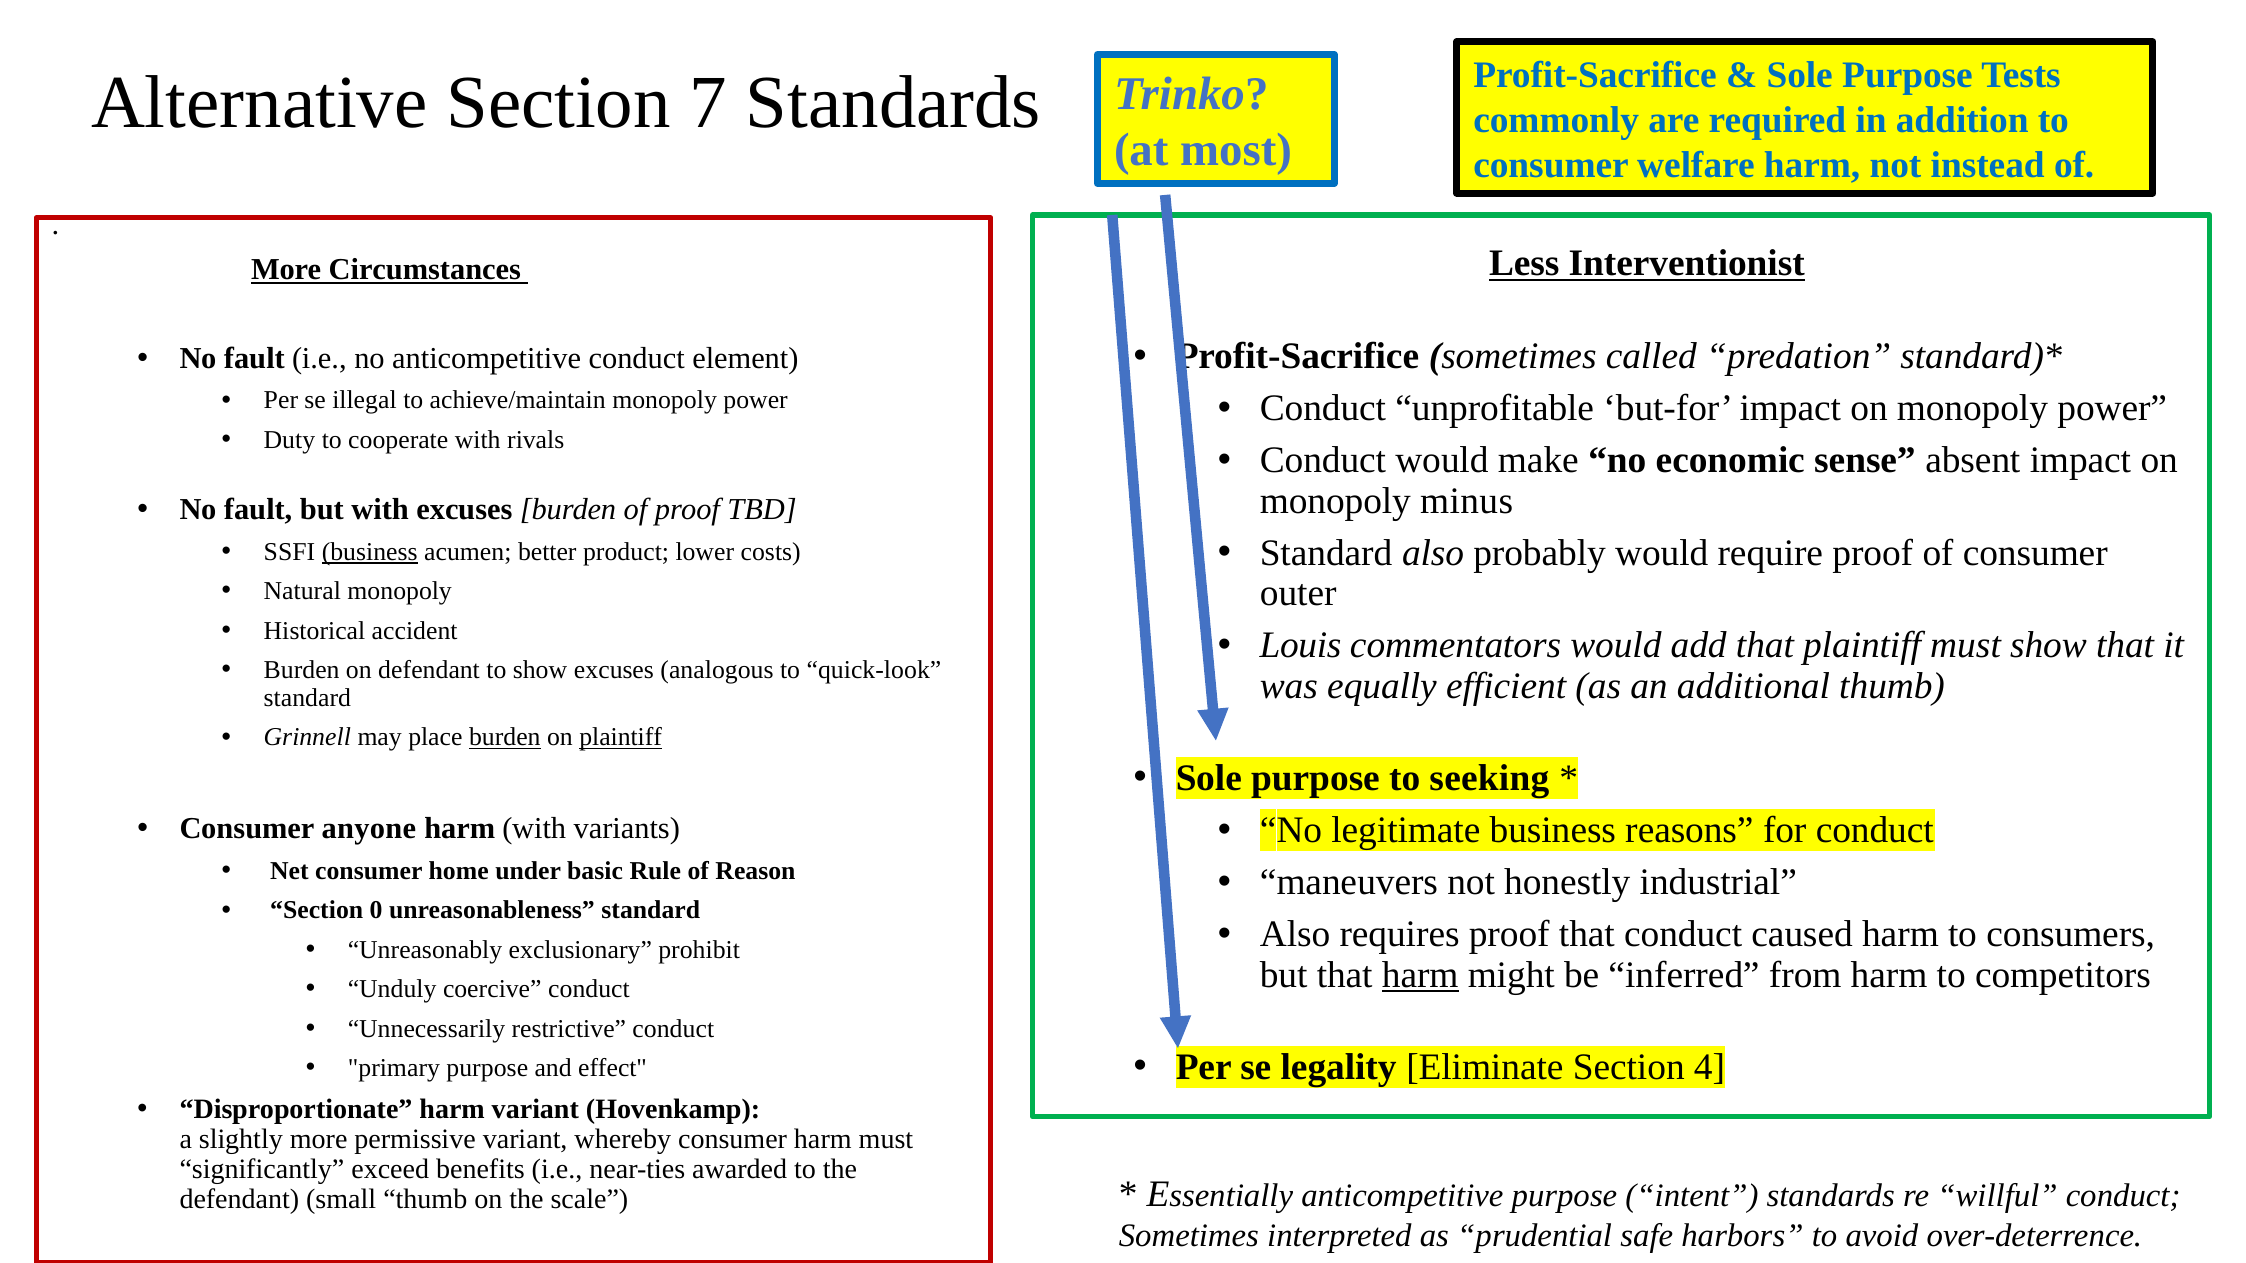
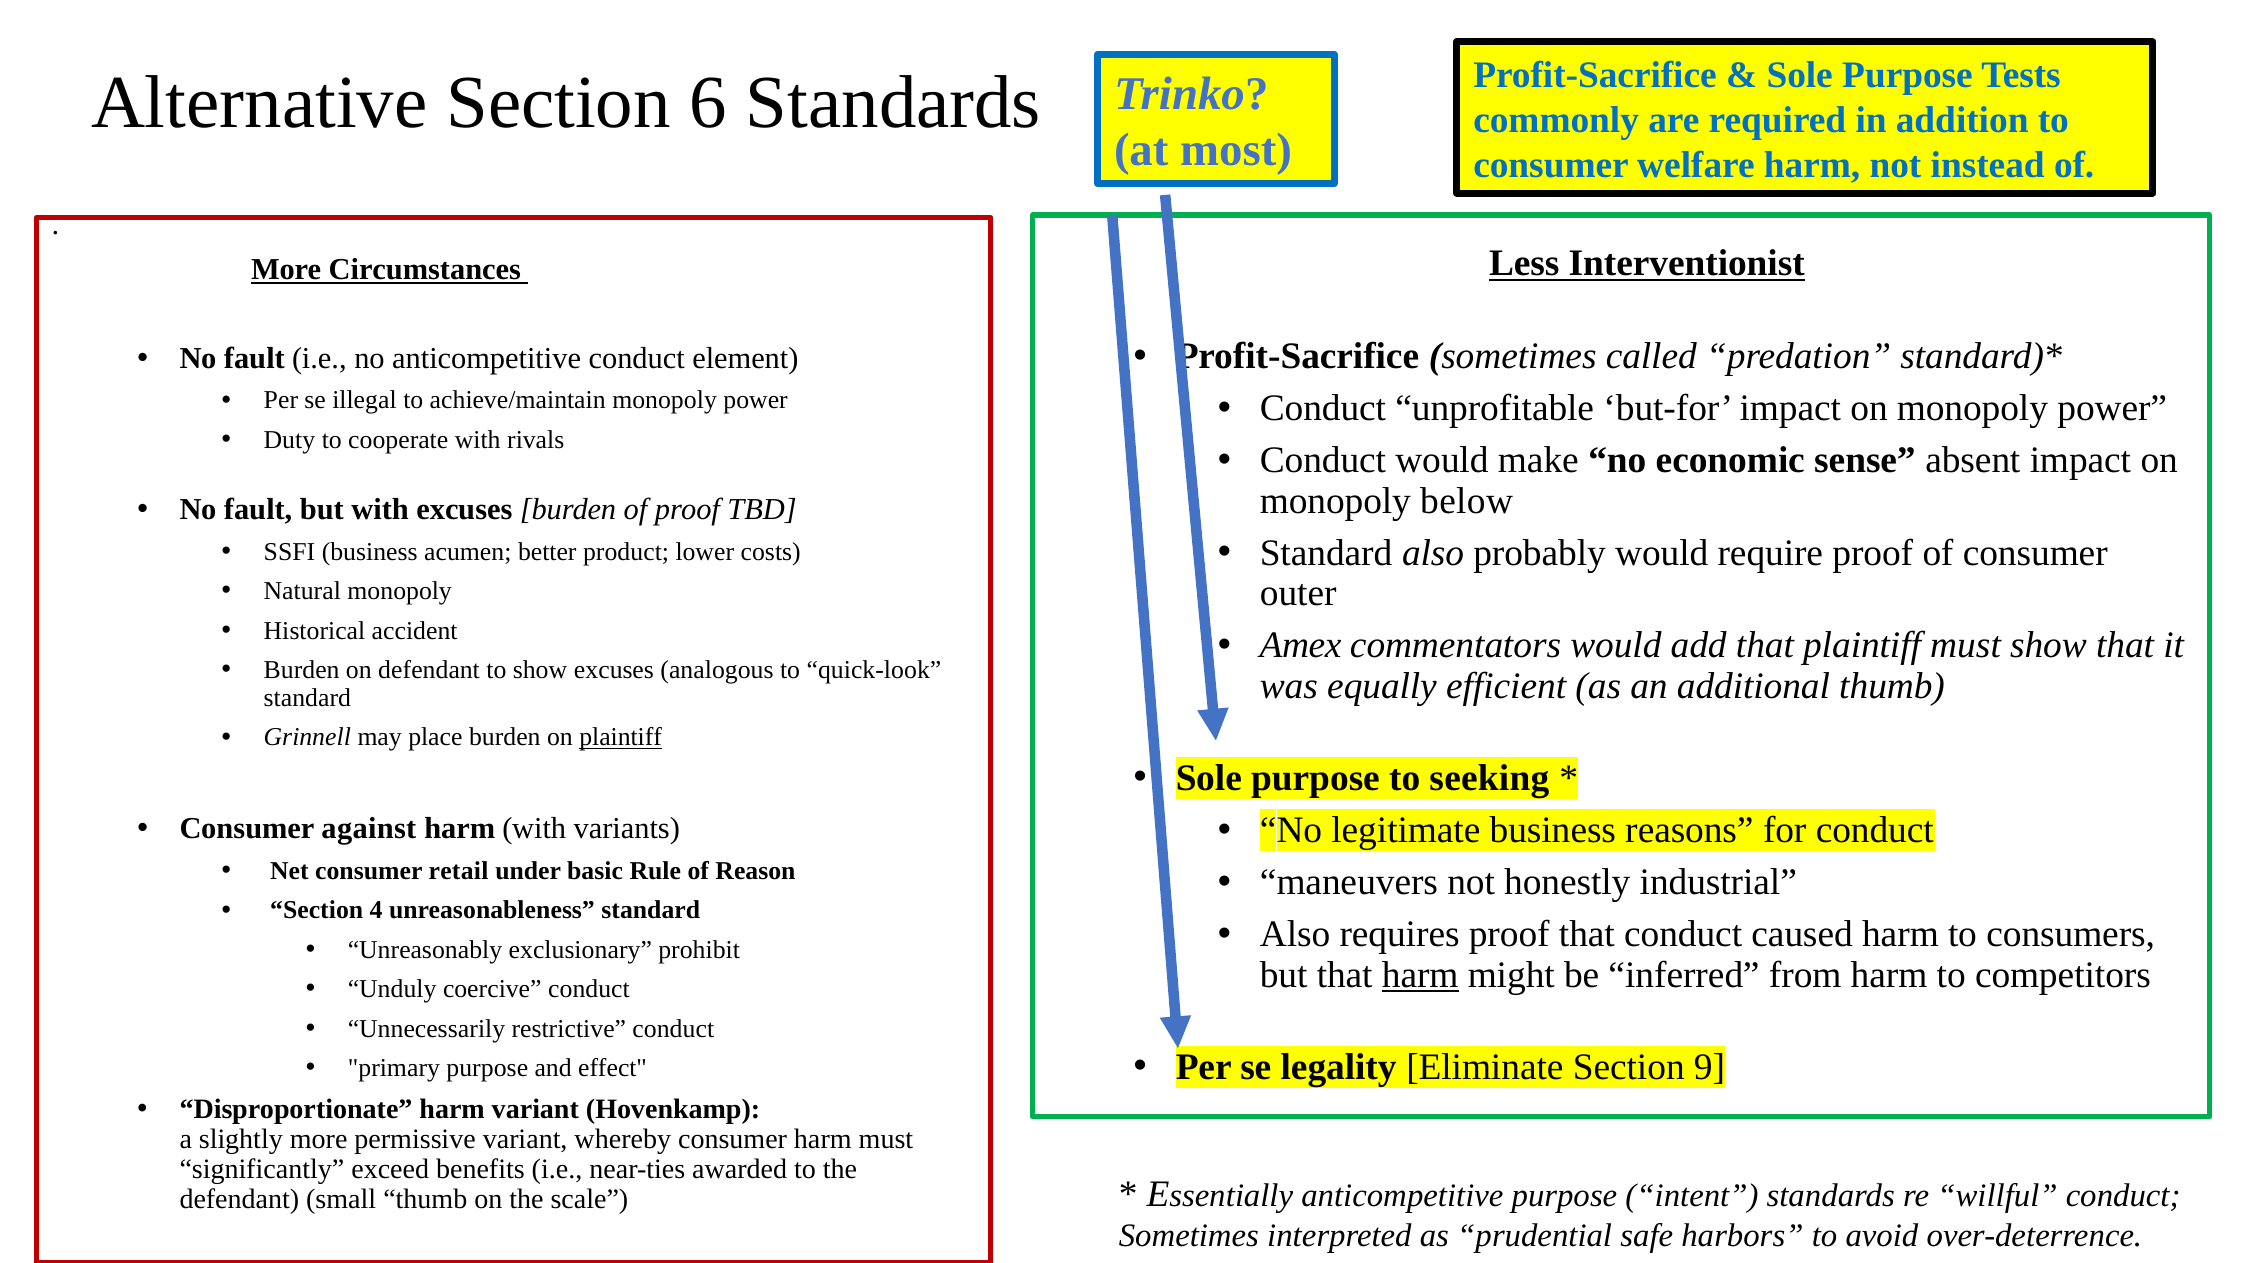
7: 7 -> 6
minus: minus -> below
business at (370, 552) underline: present -> none
Louis: Louis -> Amex
burden at (505, 738) underline: present -> none
anyone: anyone -> against
home: home -> retail
0: 0 -> 4
4: 4 -> 9
